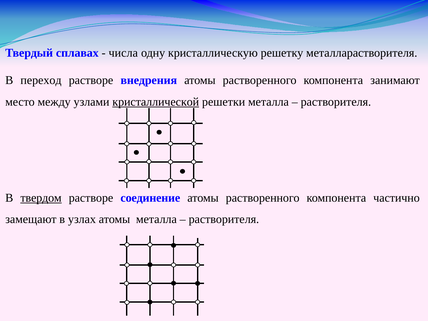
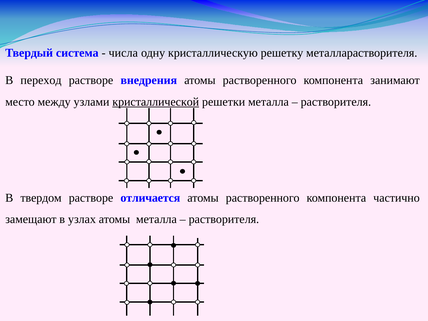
сплавах: сплавах -> система
твердом underline: present -> none
соединение: соединение -> отличается
